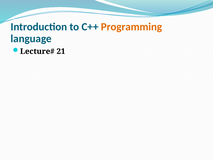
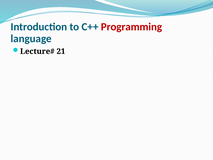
Programming colour: orange -> red
